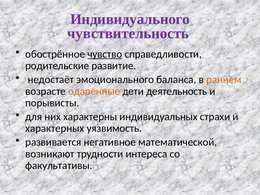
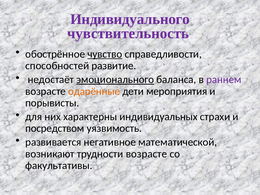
родительские: родительские -> способностей
эмоционального underline: none -> present
раннем colour: orange -> purple
деятельность: деятельность -> мероприятия
характерных: характерных -> посредством
трудности интереса: интереса -> возрасте
